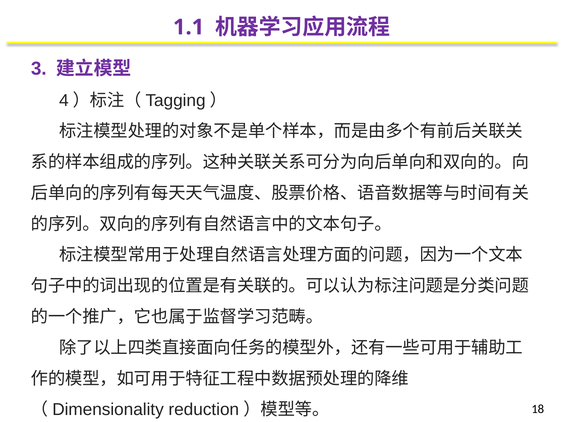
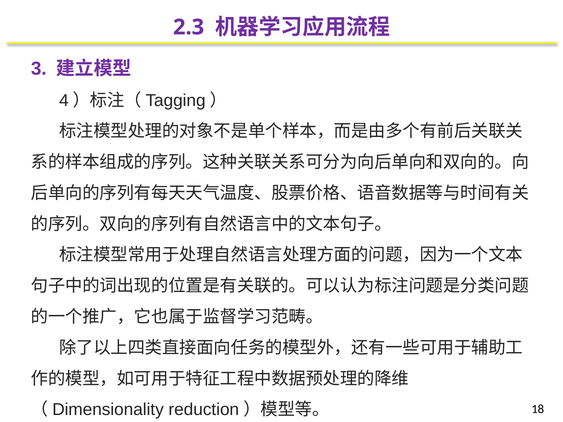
1.1: 1.1 -> 2.3
